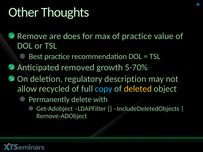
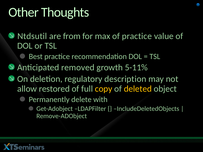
Remove: Remove -> Ntdsutil
does: does -> from
5-70%: 5-70% -> 5-11%
recycled: recycled -> restored
copy colour: light blue -> yellow
